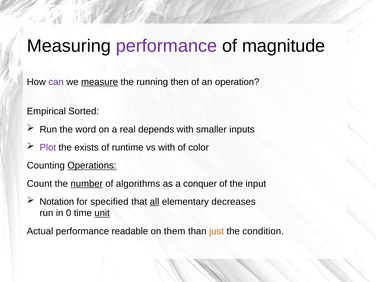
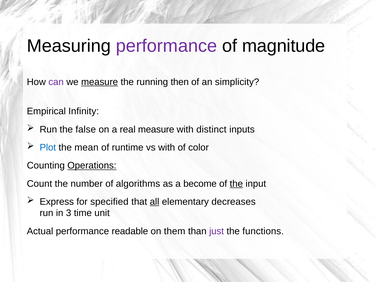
operation: operation -> simplicity
Sorted: Sorted -> Infinity
word: word -> false
real depends: depends -> measure
smaller: smaller -> distinct
Plot colour: purple -> blue
exists: exists -> mean
number underline: present -> none
conquer: conquer -> become
the at (236, 184) underline: none -> present
Notation: Notation -> Express
0: 0 -> 3
unit underline: present -> none
just colour: orange -> purple
condition: condition -> functions
